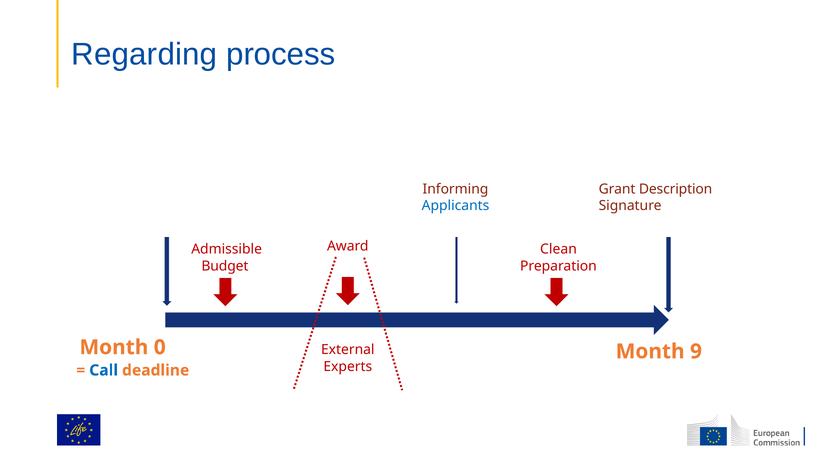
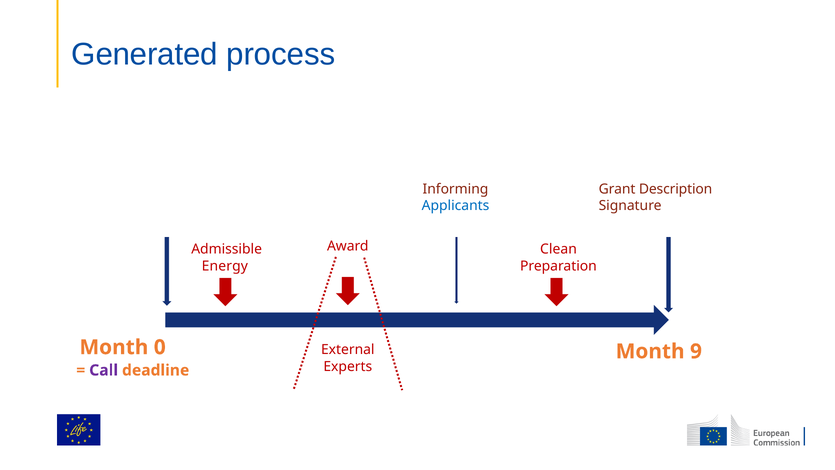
Regarding: Regarding -> Generated
Budget: Budget -> Energy
Call colour: blue -> purple
